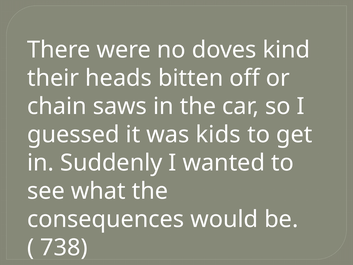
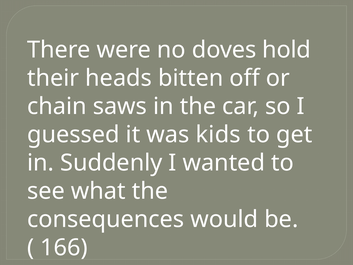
kind: kind -> hold
738: 738 -> 166
